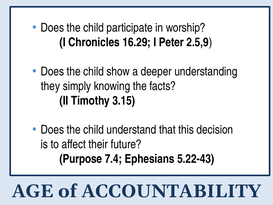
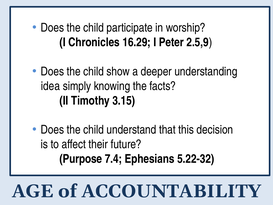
they: they -> idea
5.22-43: 5.22-43 -> 5.22-32
